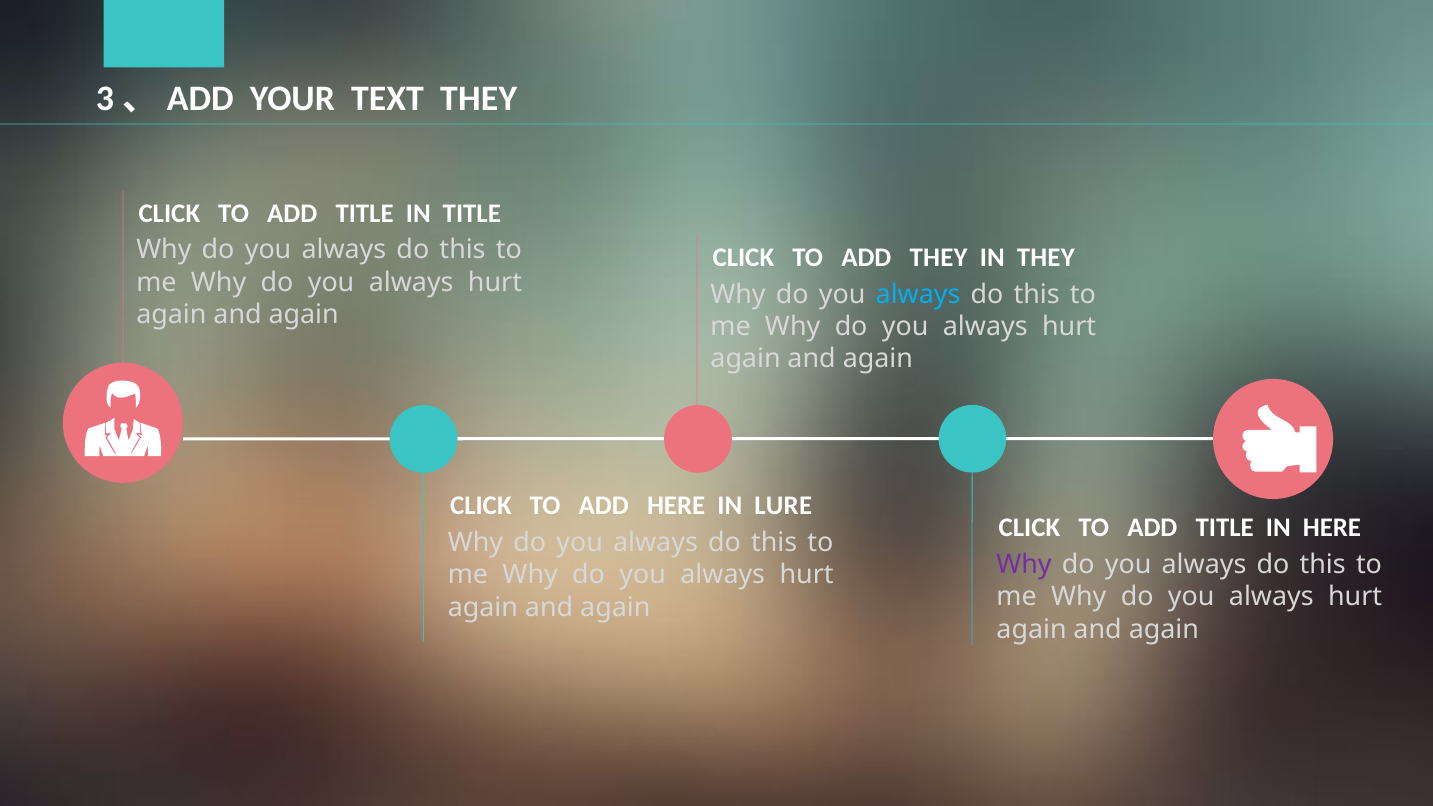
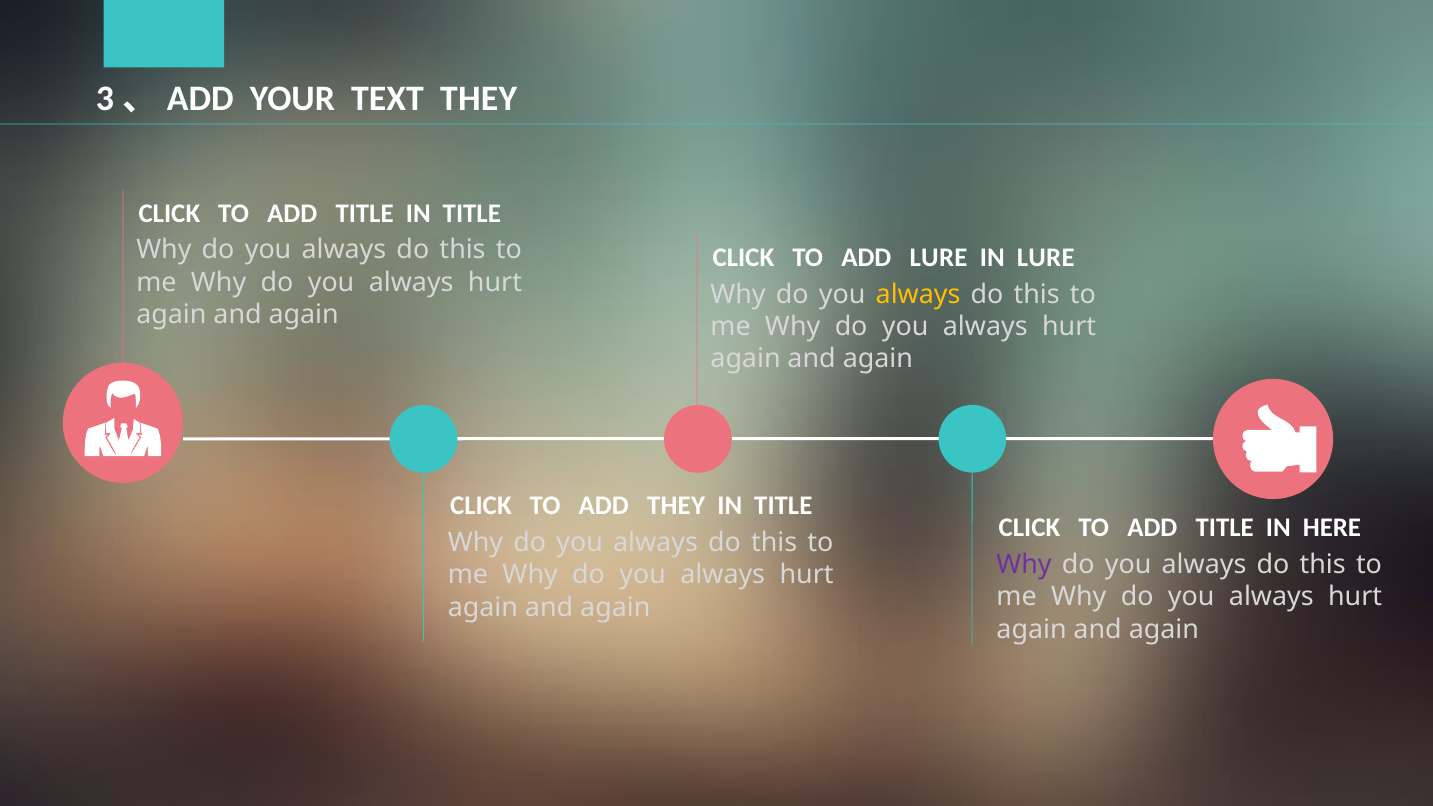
ADD THEY: THEY -> LURE
IN THEY: THEY -> LURE
always at (918, 295) colour: light blue -> yellow
ADD HERE: HERE -> THEY
LURE at (783, 506): LURE -> TITLE
